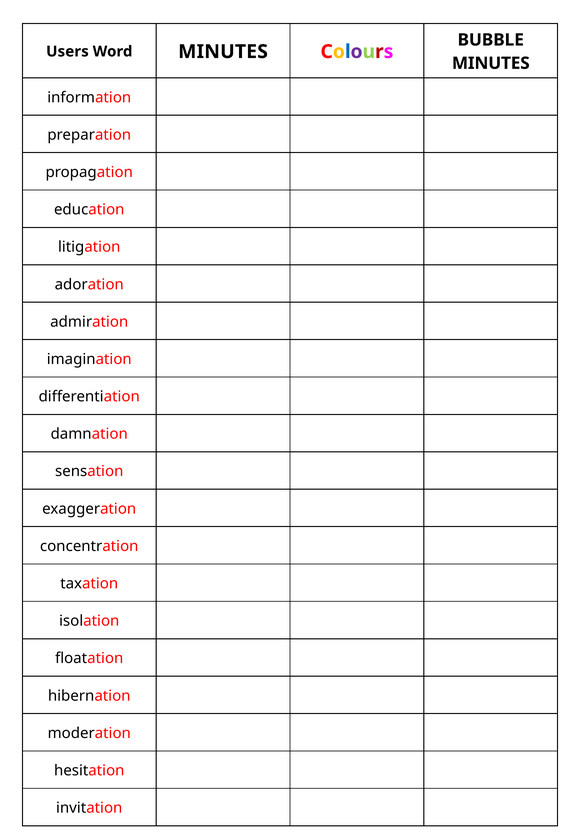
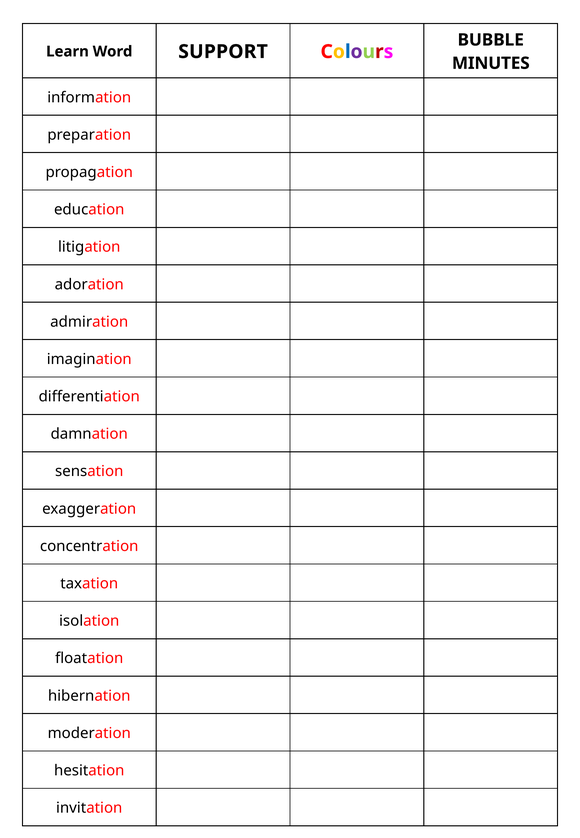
Users: Users -> Learn
Word MINUTES: MINUTES -> SUPPORT
